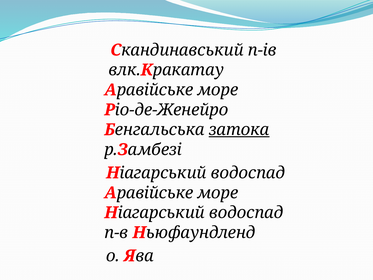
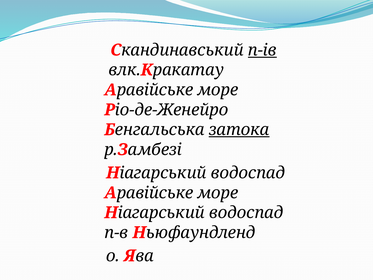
п-ів underline: none -> present
